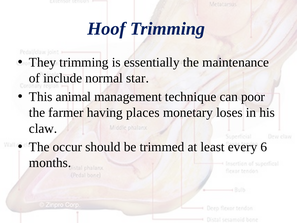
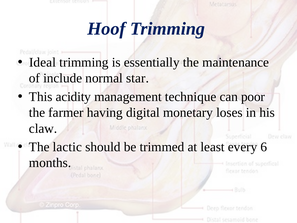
They: They -> Ideal
animal: animal -> acidity
places: places -> digital
occur: occur -> lactic
